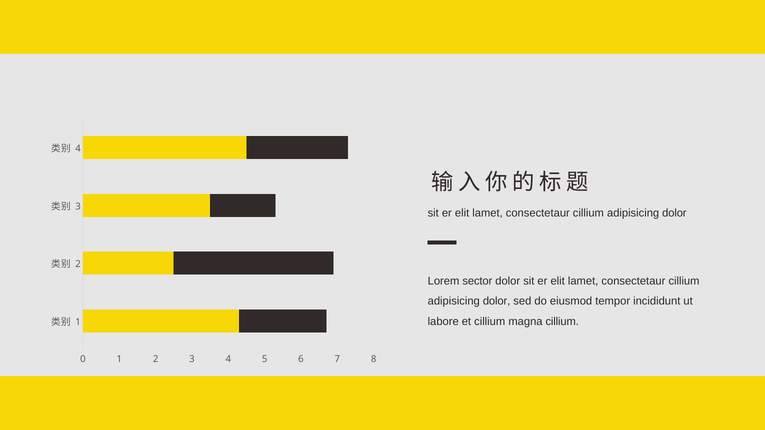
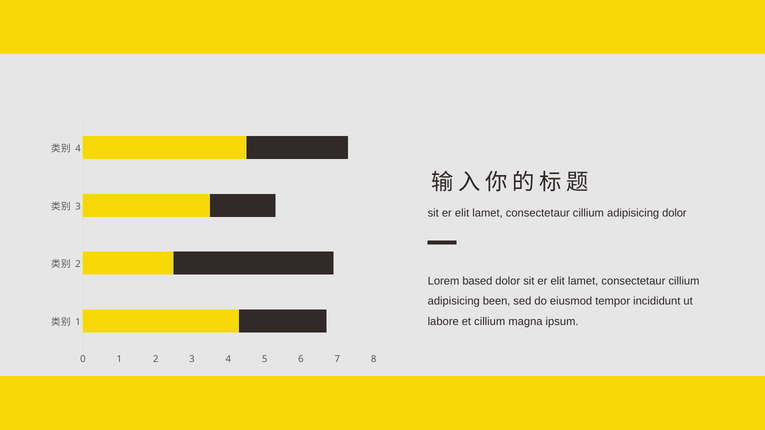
sector: sector -> based
dolor at (497, 301): dolor -> been
magna cillium: cillium -> ipsum
